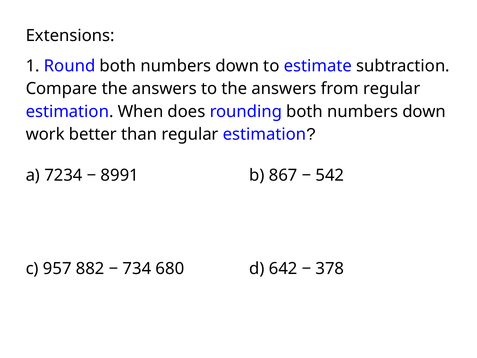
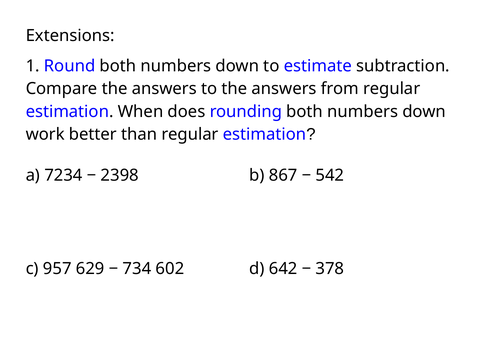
8991: 8991 -> 2398
882: 882 -> 629
680: 680 -> 602
